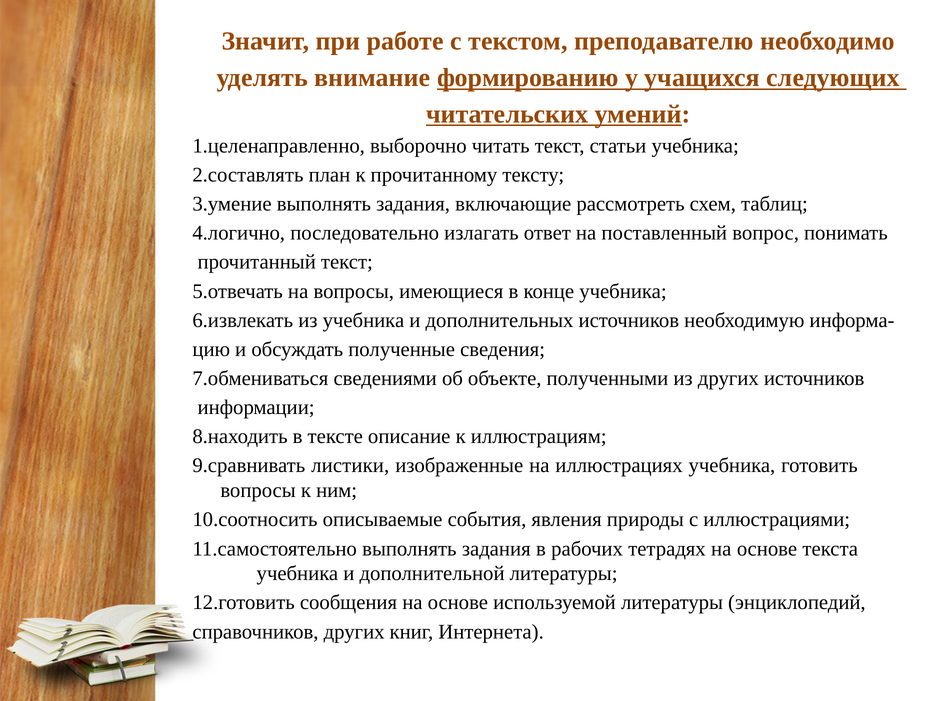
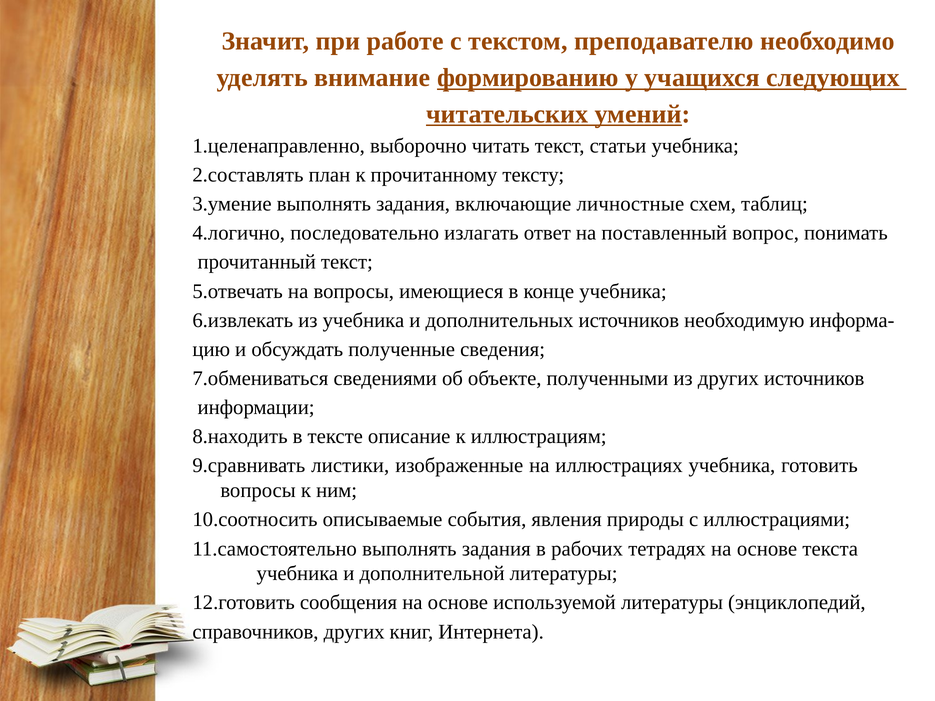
рассмотреть: рассмотреть -> личностные
